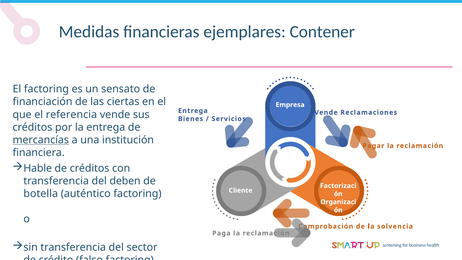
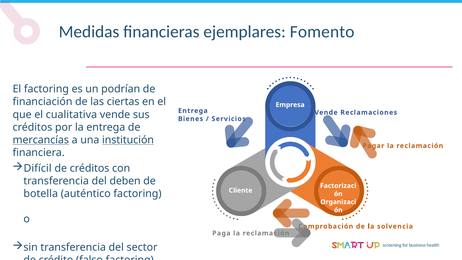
Contener: Contener -> Fomento
sensato: sensato -> podrían
referencia: referencia -> cualitativa
institución underline: none -> present
Hable: Hable -> Difícil
